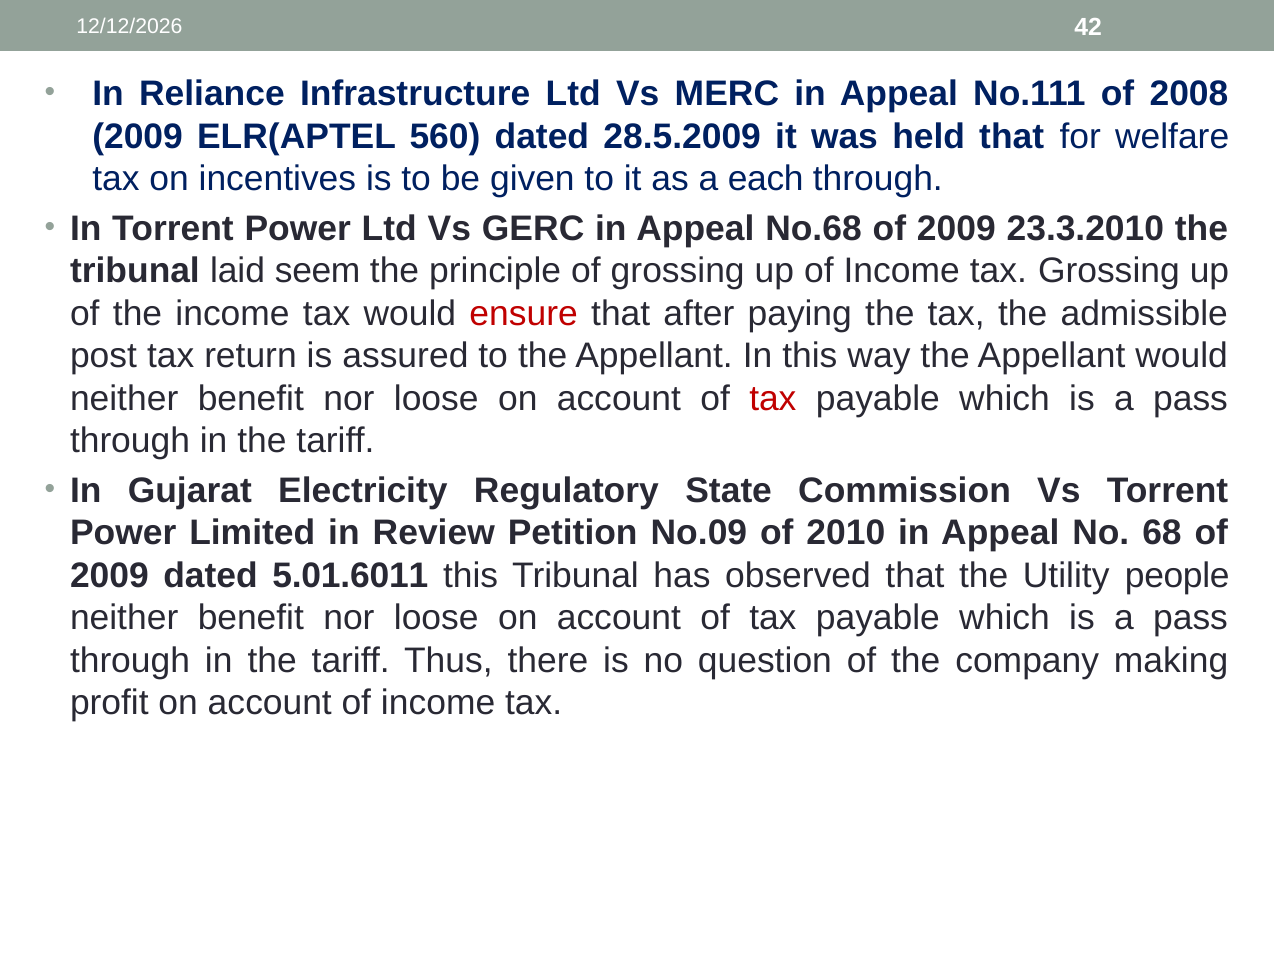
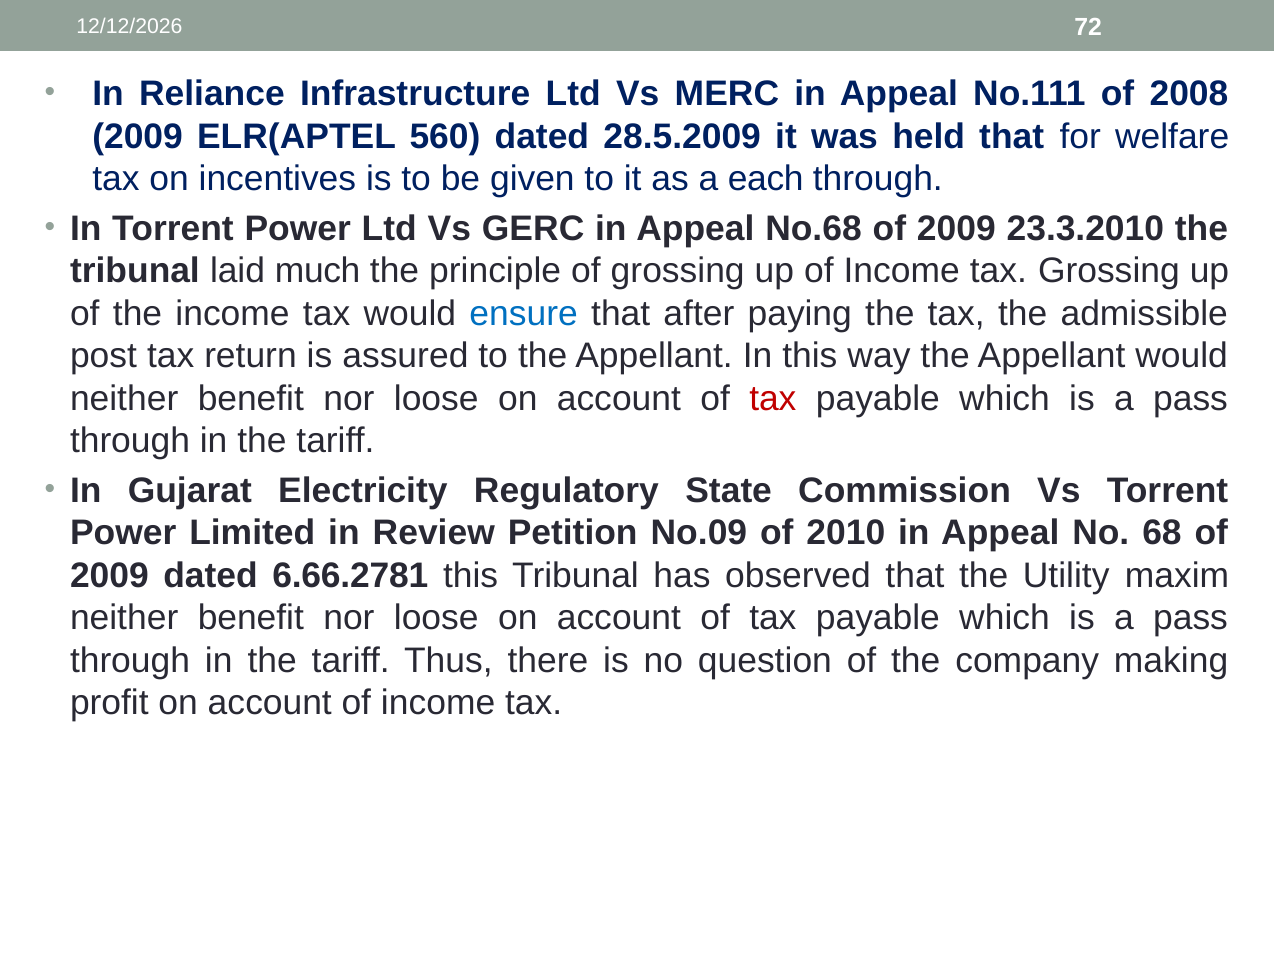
42: 42 -> 72
seem: seem -> much
ensure colour: red -> blue
5.01.6011: 5.01.6011 -> 6.66.2781
people: people -> maxim
